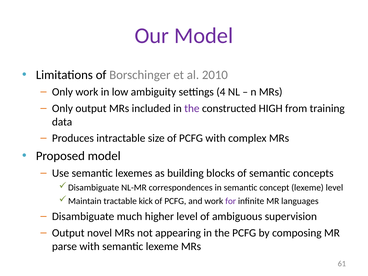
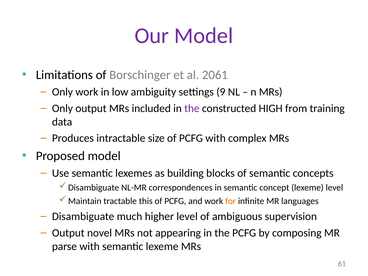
2010: 2010 -> 2061
4: 4 -> 9
kick: kick -> this
for colour: purple -> orange
